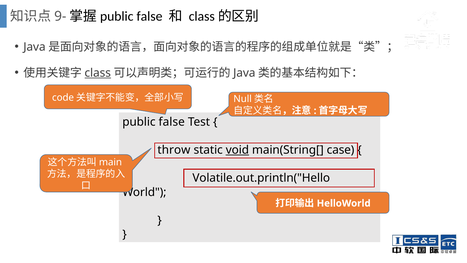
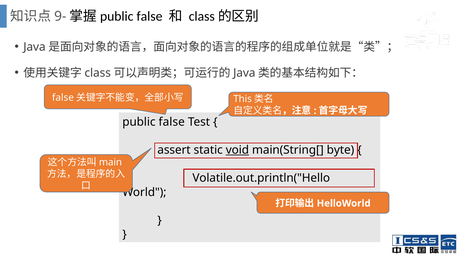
class underline: present -> none
code at (63, 97): code -> false
Null: Null -> This
throw: throw -> assert
case: case -> byte
